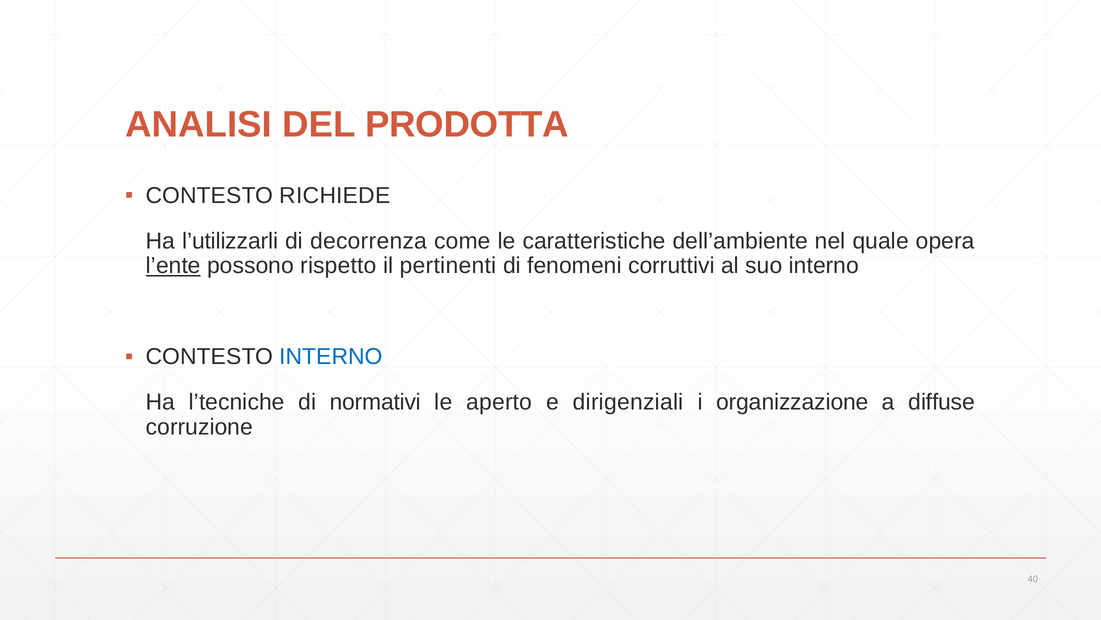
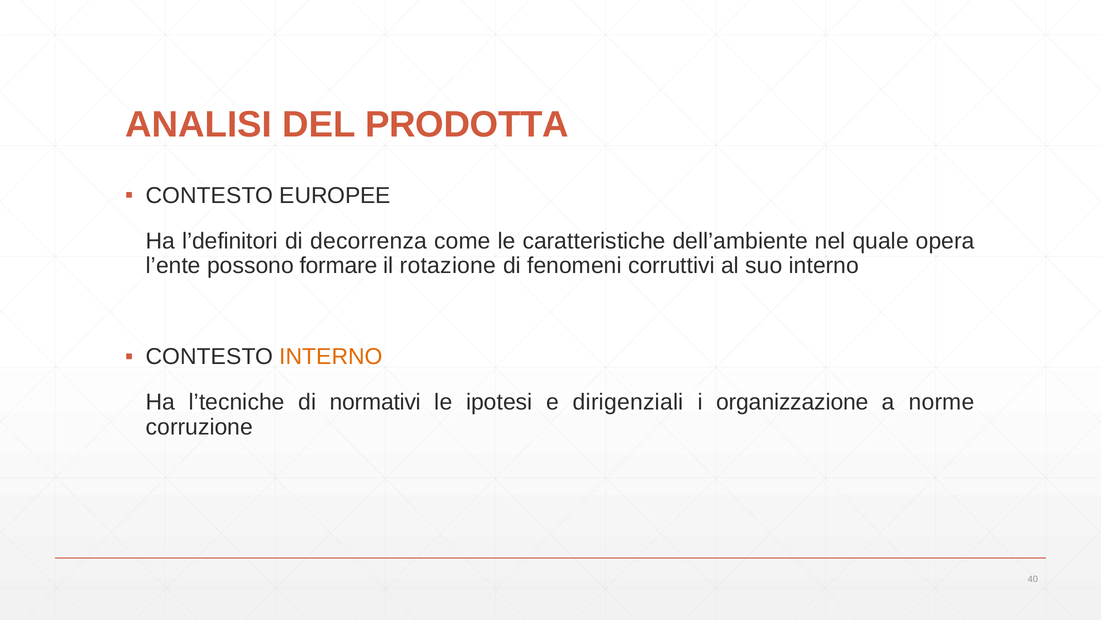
RICHIEDE: RICHIEDE -> EUROPEE
l’utilizzarli: l’utilizzarli -> l’definitori
l’ente underline: present -> none
rispetto: rispetto -> formare
pertinenti: pertinenti -> rotazione
INTERNO at (331, 356) colour: blue -> orange
aperto: aperto -> ipotesi
diffuse: diffuse -> norme
